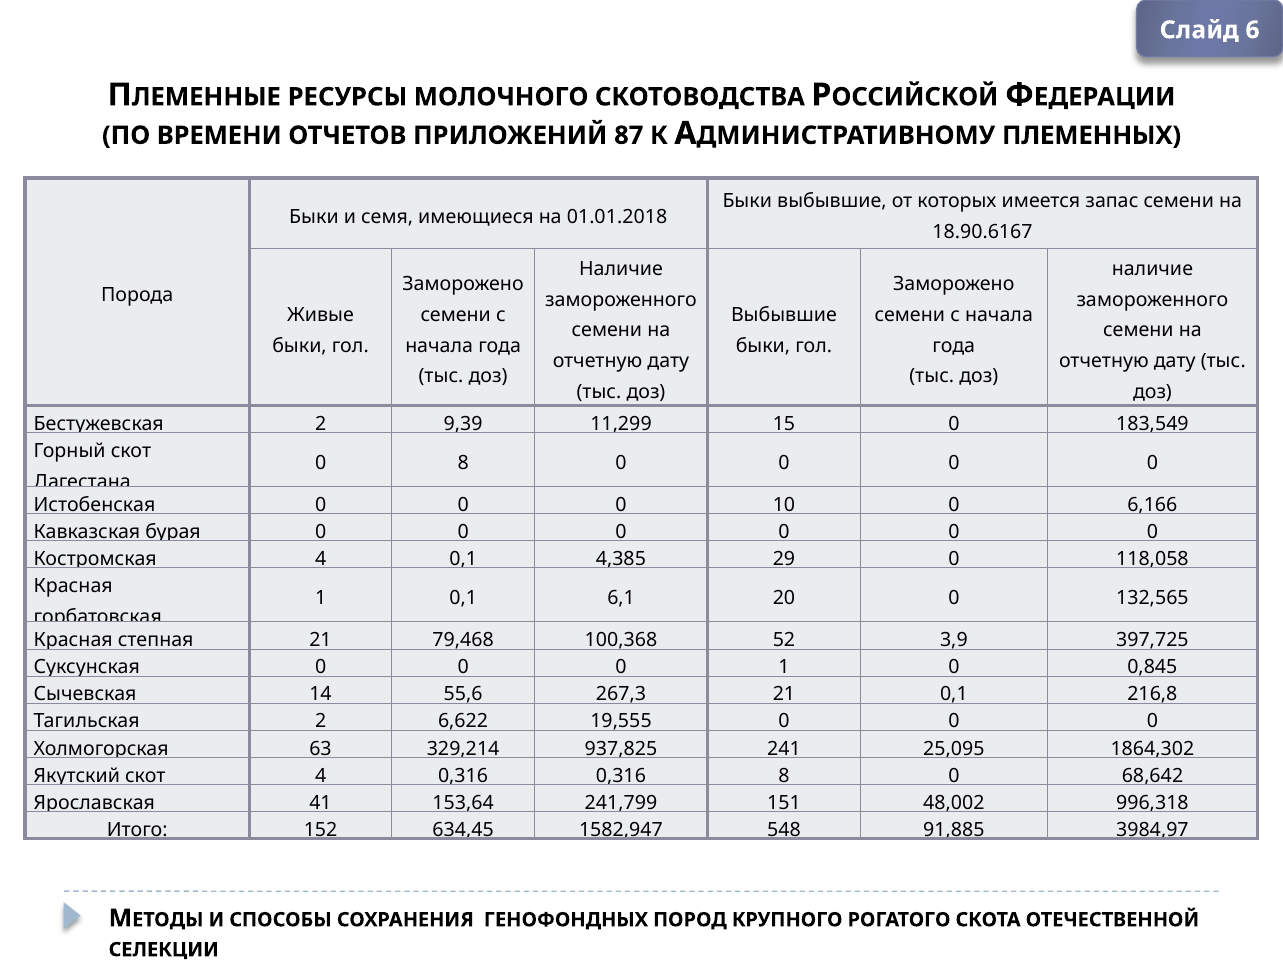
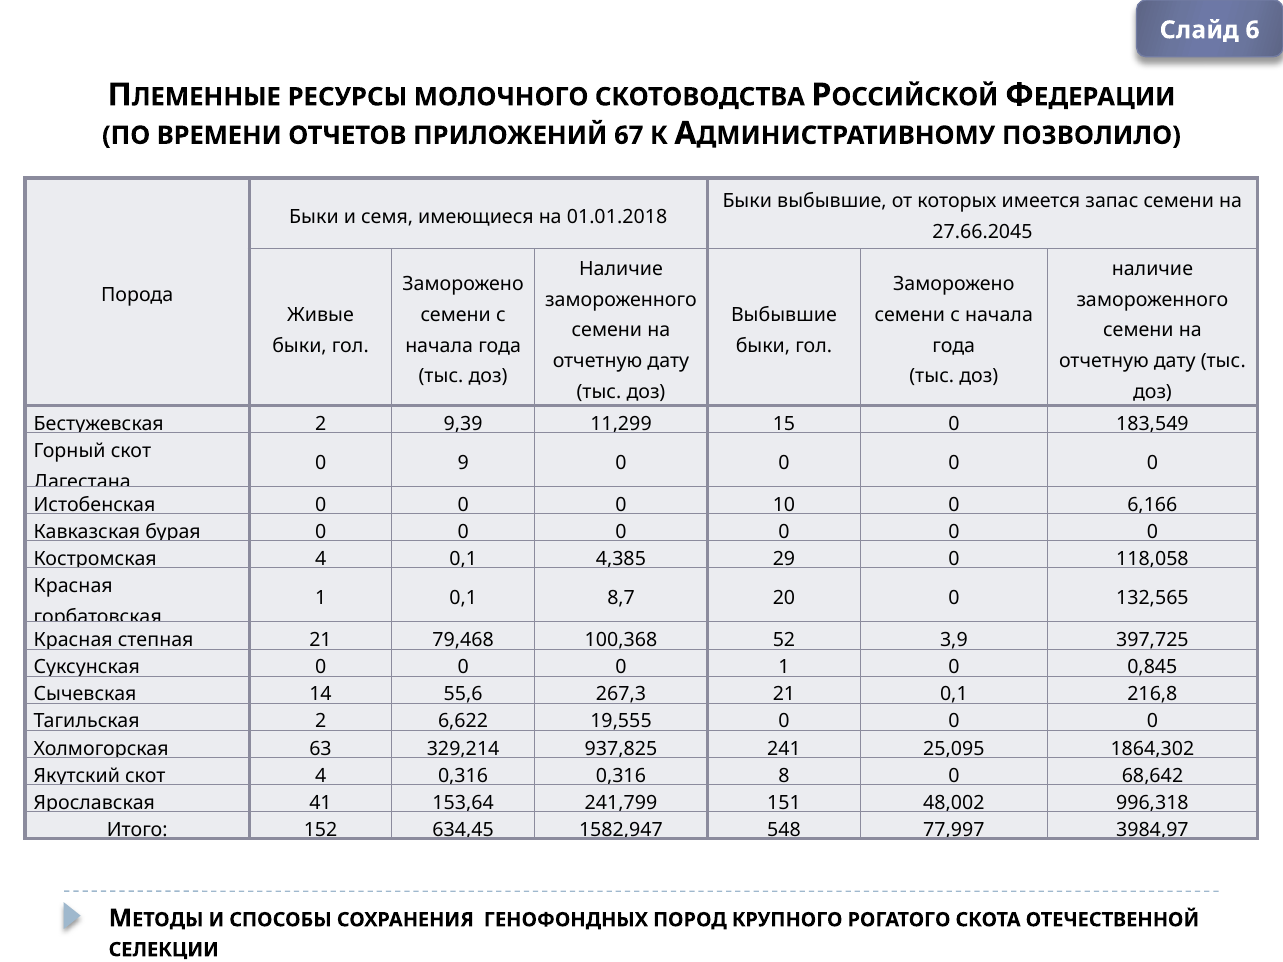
87: 87 -> 67
ПЛЕМЕННЫХ: ПЛЕМЕННЫХ -> ПОЗВОЛИЛО
18.90.6167: 18.90.6167 -> 27.66.2045
0 8: 8 -> 9
6,1: 6,1 -> 8,7
91,885: 91,885 -> 77,997
